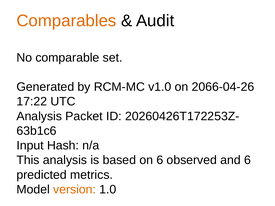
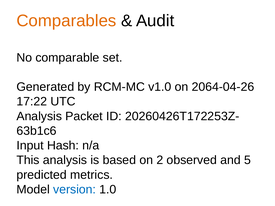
2066-04-26: 2066-04-26 -> 2064-04-26
on 6: 6 -> 2
and 6: 6 -> 5
version colour: orange -> blue
